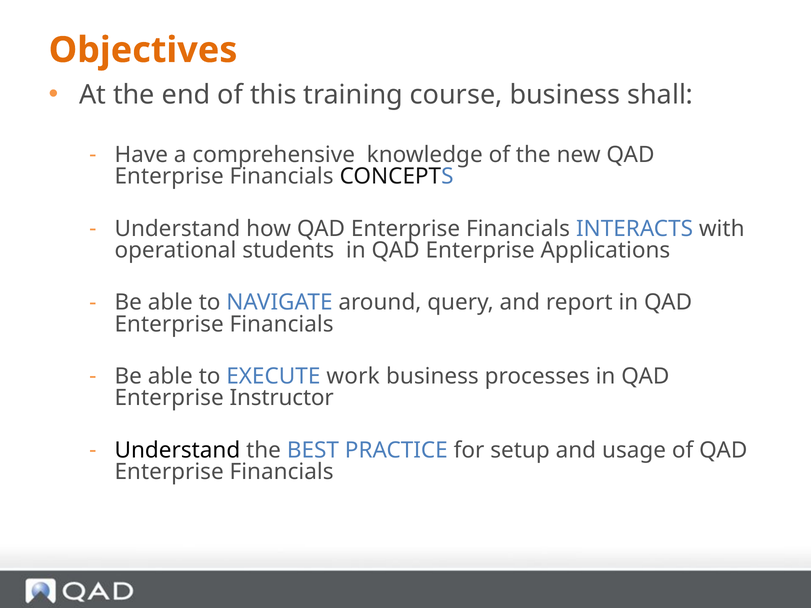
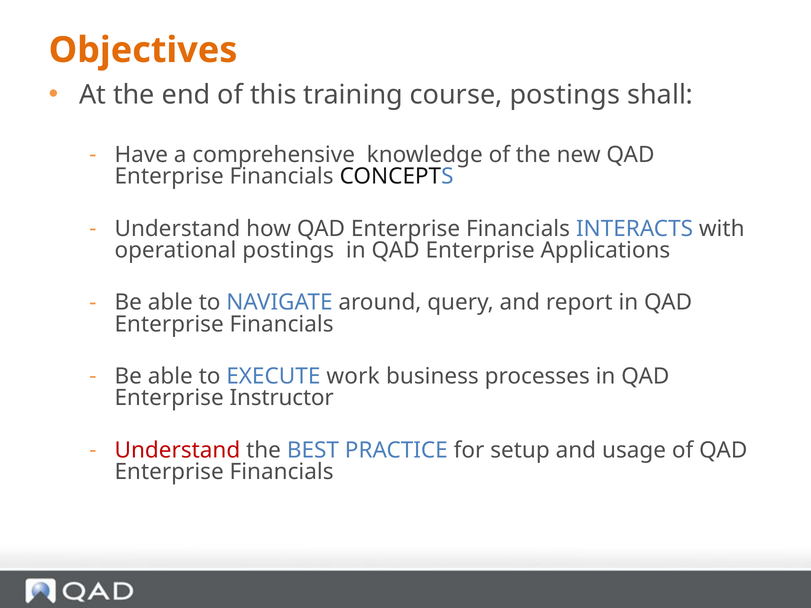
course business: business -> postings
operational students: students -> postings
Understand at (177, 450) colour: black -> red
